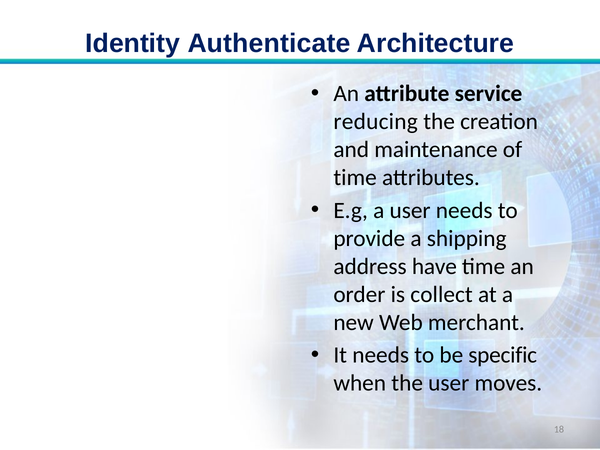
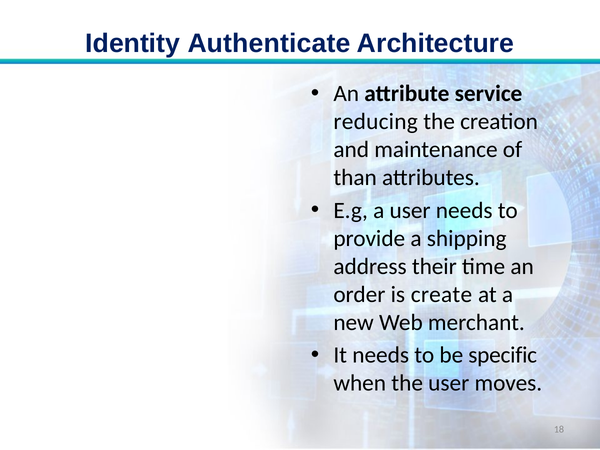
time at (355, 178): time -> than
have: have -> their
collect: collect -> create
